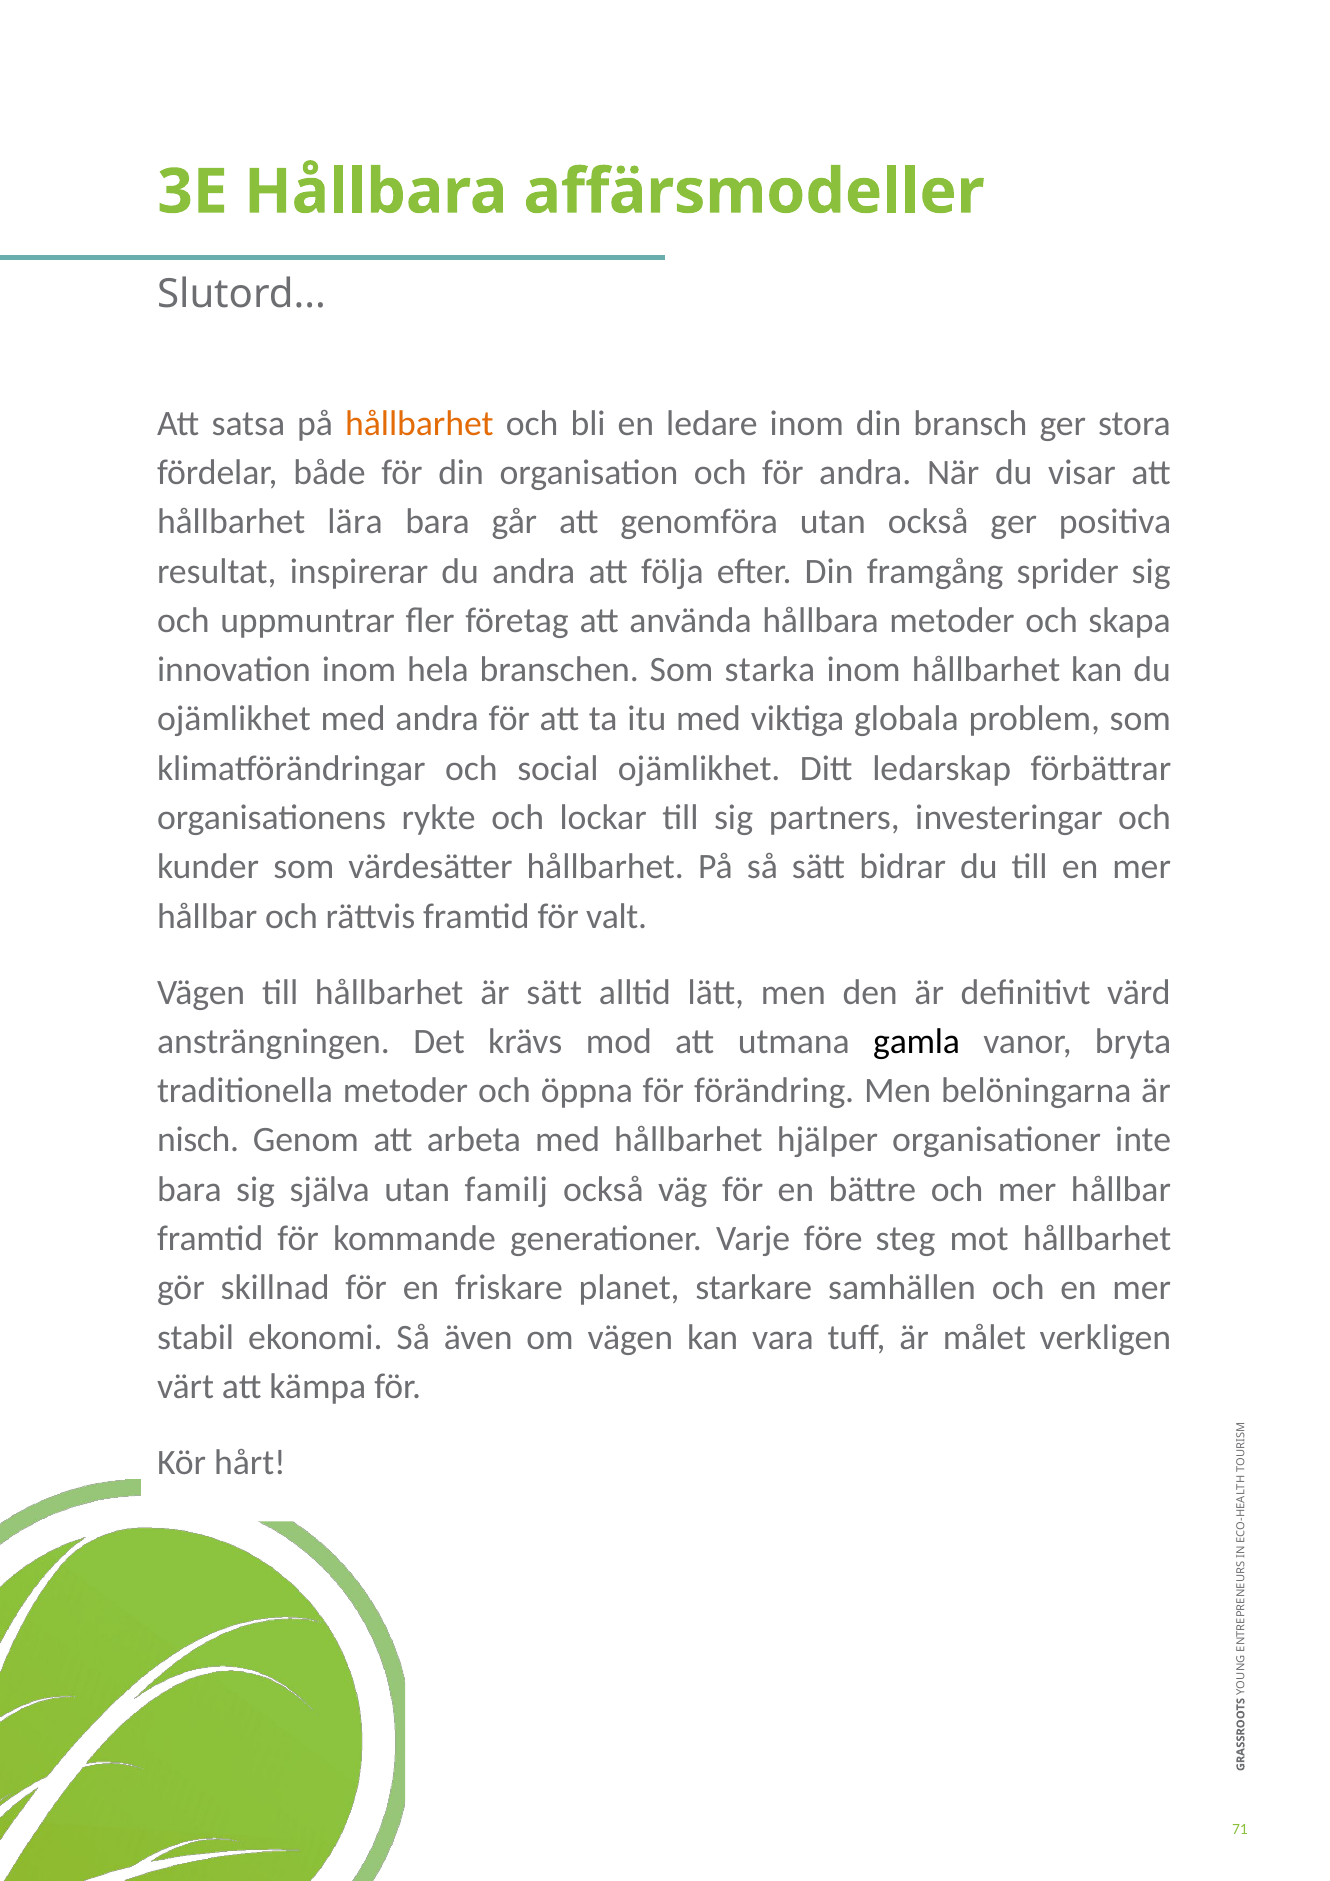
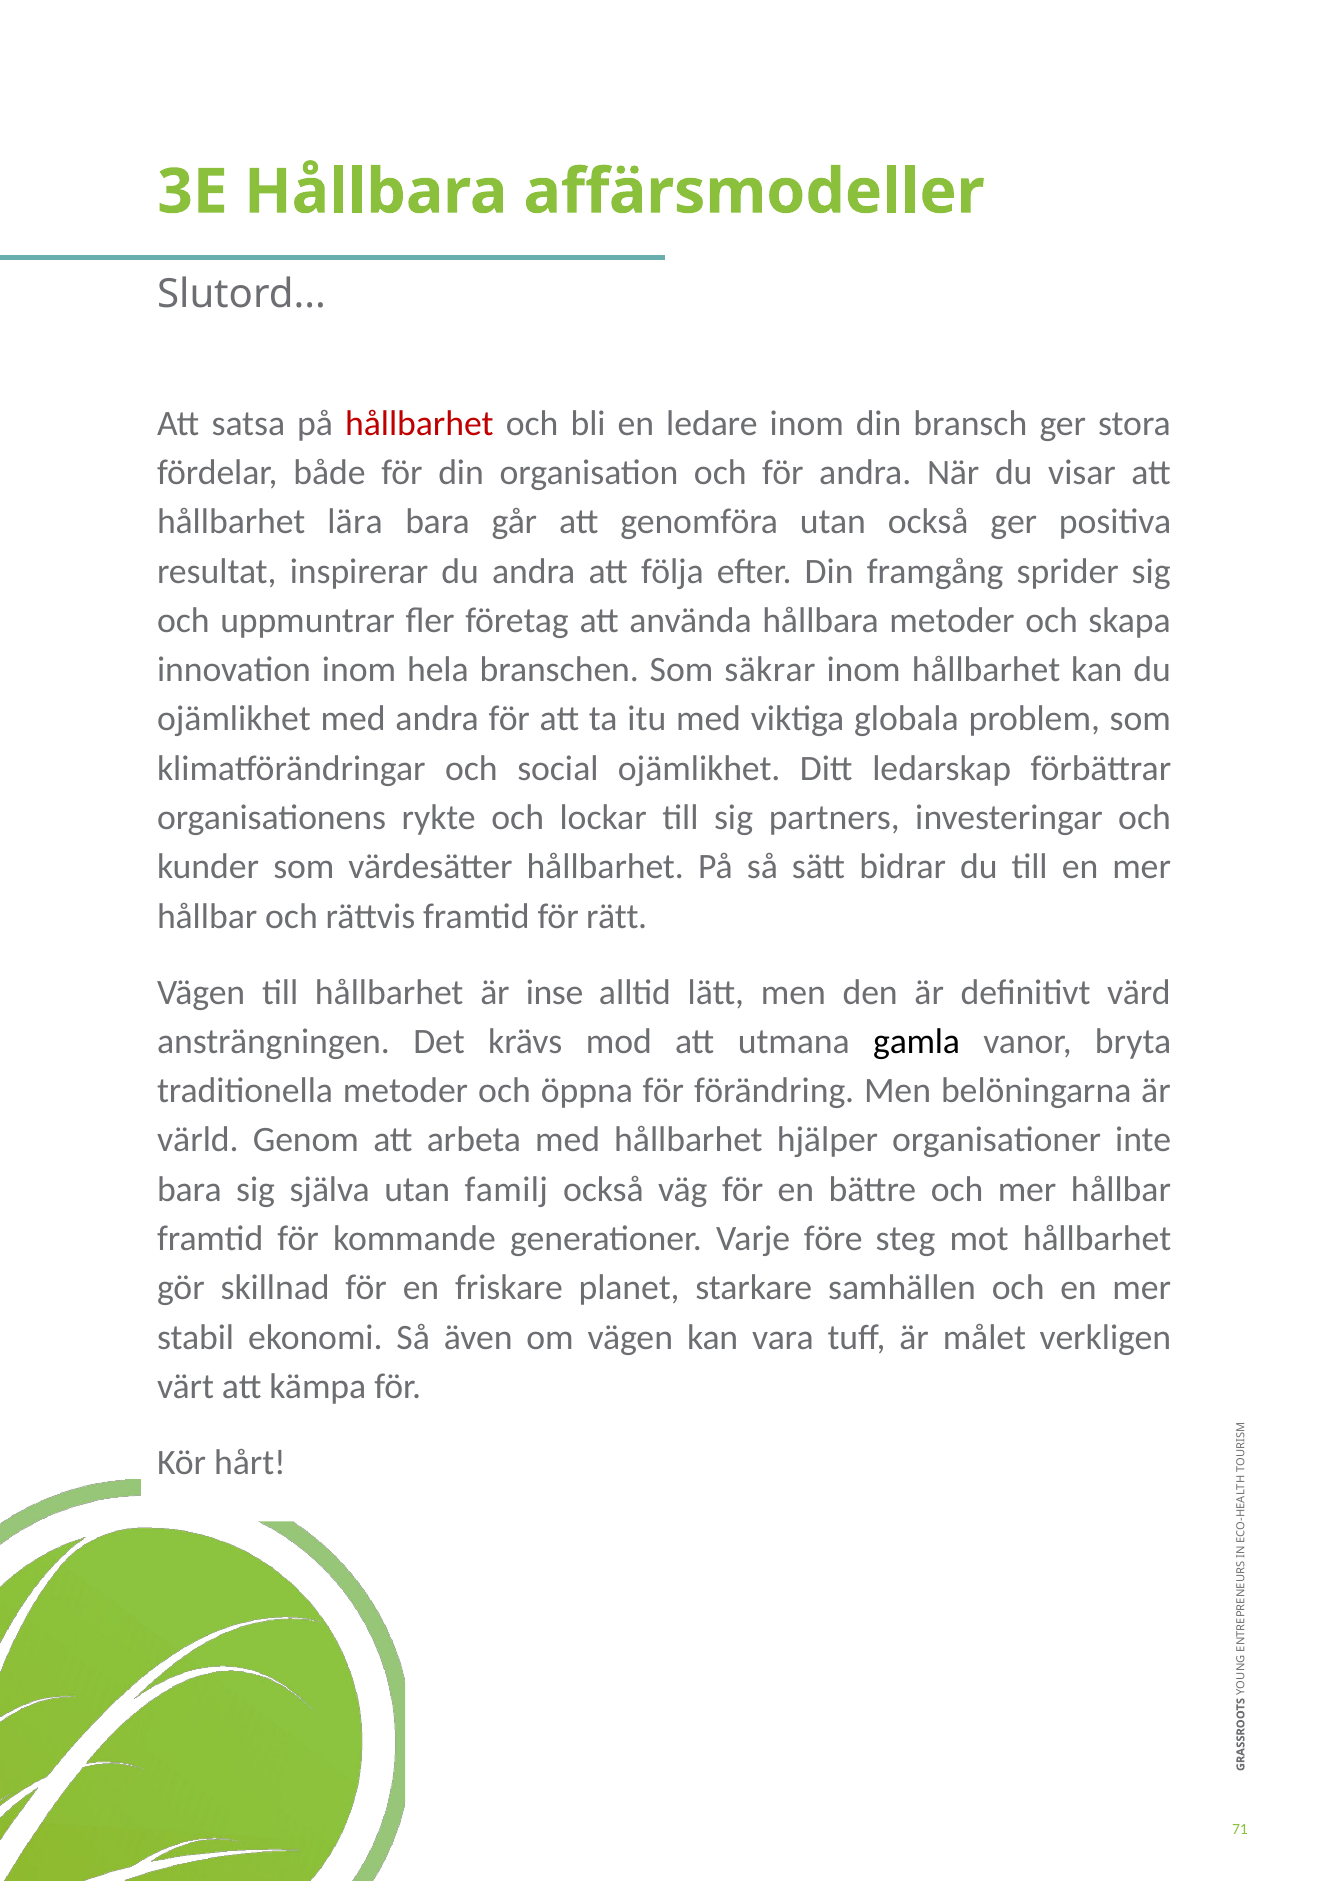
hållbarhet at (419, 424) colour: orange -> red
starka: starka -> säkrar
valt: valt -> rätt
är sätt: sätt -> inse
nisch: nisch -> värld
